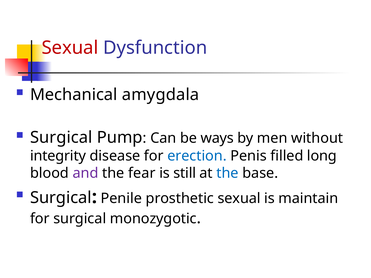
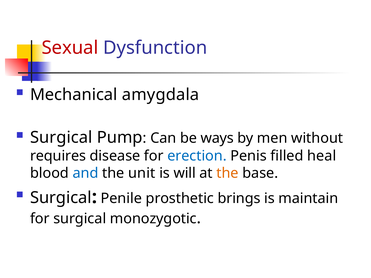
integrity: integrity -> requires
long: long -> heal
and colour: purple -> blue
fear: fear -> unit
still: still -> will
the at (227, 173) colour: blue -> orange
prosthetic sexual: sexual -> brings
